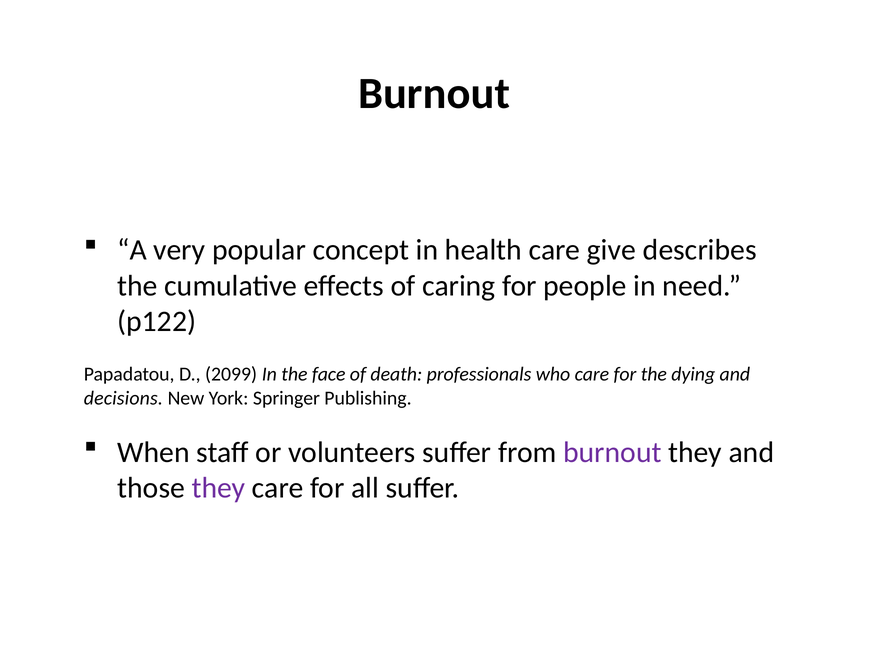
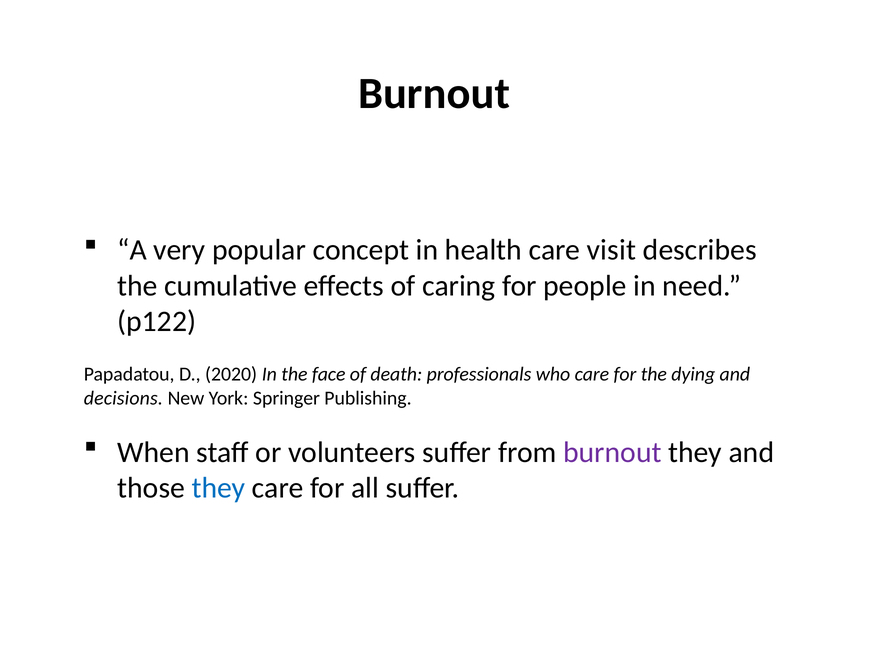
give: give -> visit
2099: 2099 -> 2020
they at (219, 488) colour: purple -> blue
